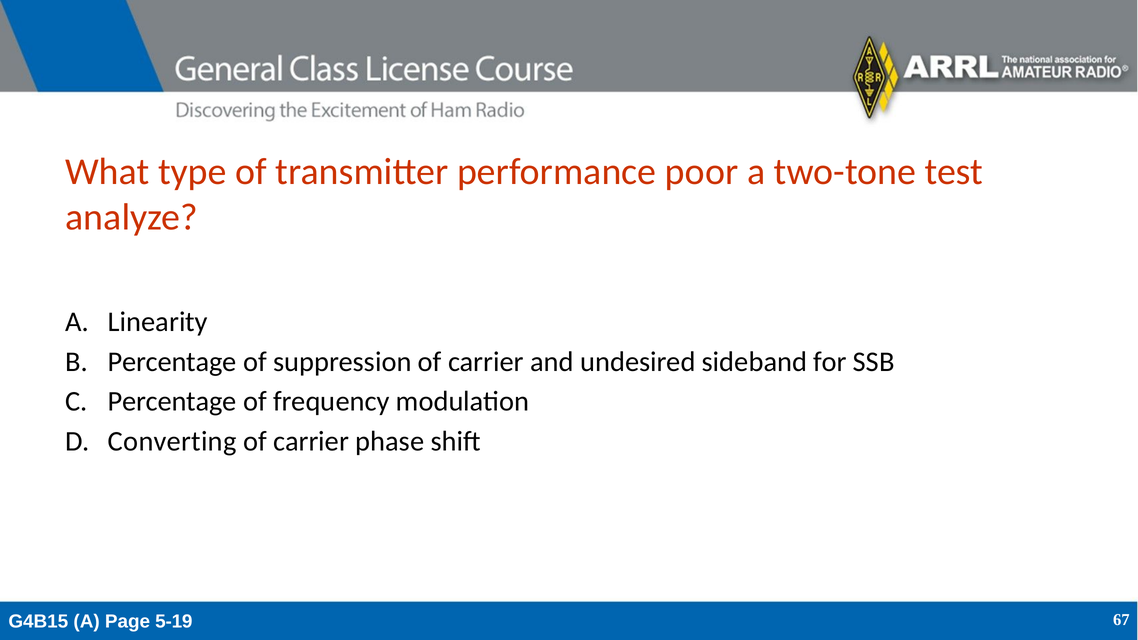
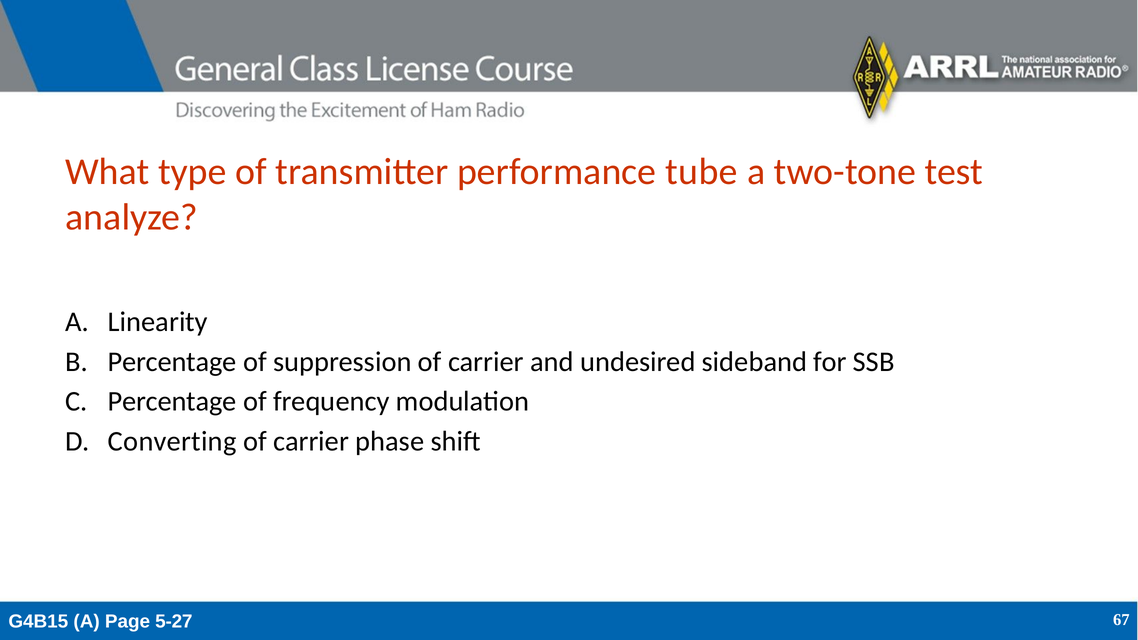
poor: poor -> tube
5-19: 5-19 -> 5-27
